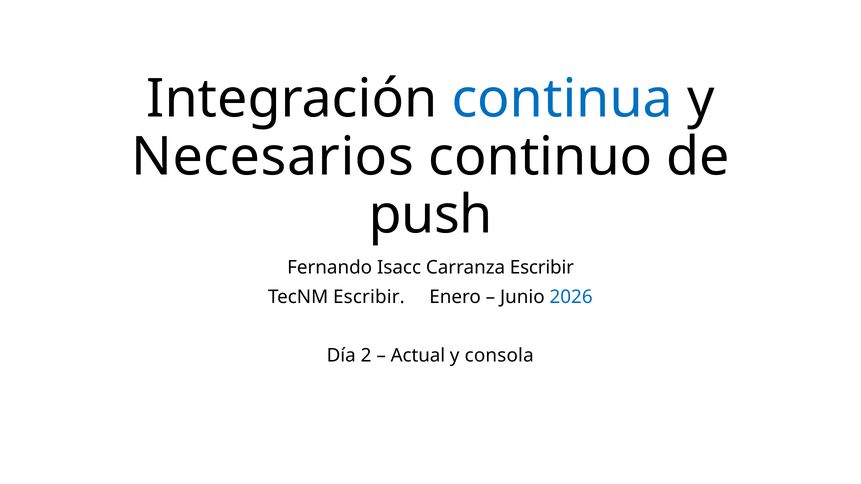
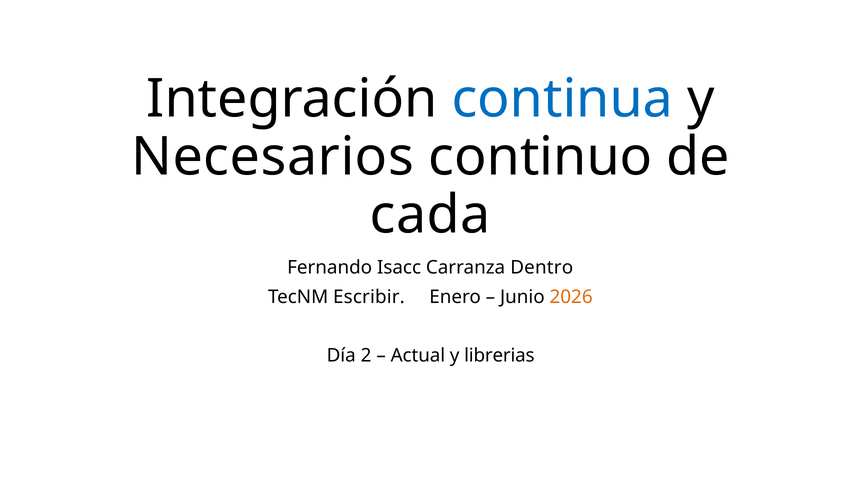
push: push -> cada
Carranza Escribir: Escribir -> Dentro
2026 colour: blue -> orange
consola: consola -> librerias
